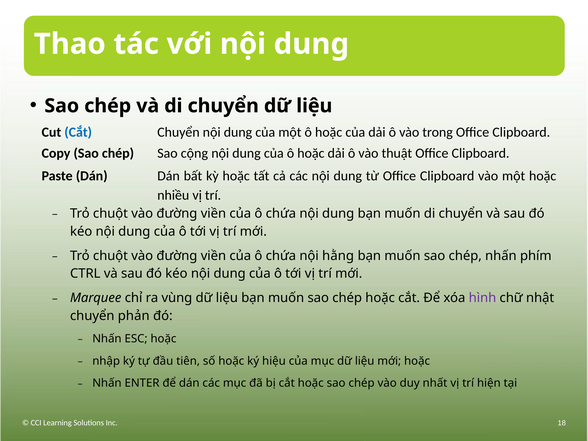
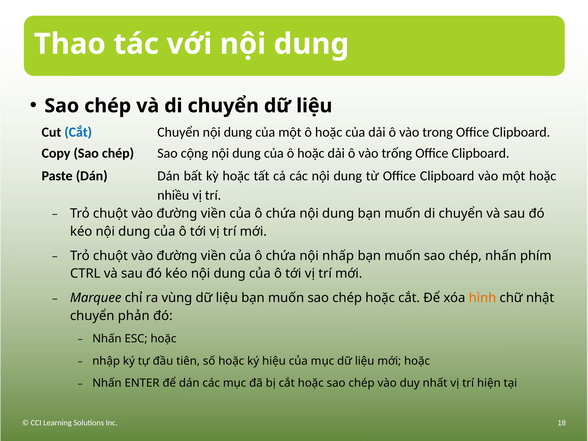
thuật: thuật -> trống
hằng: hằng -> nhấp
hình colour: purple -> orange
